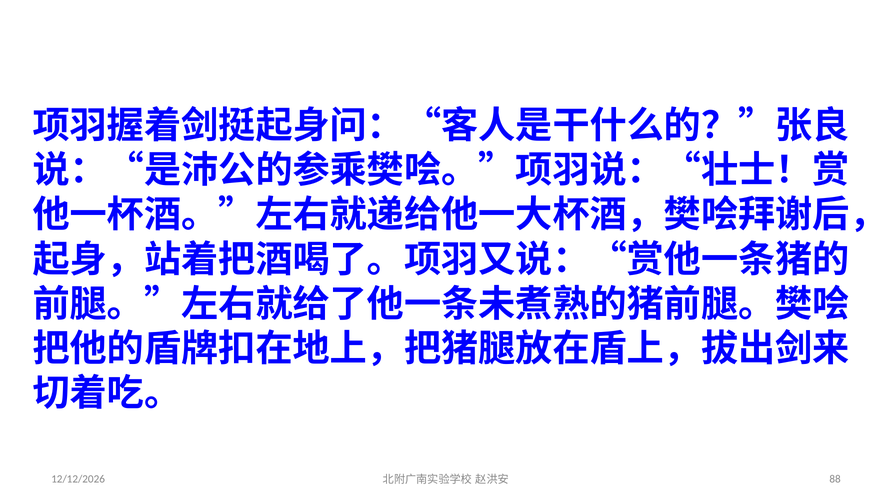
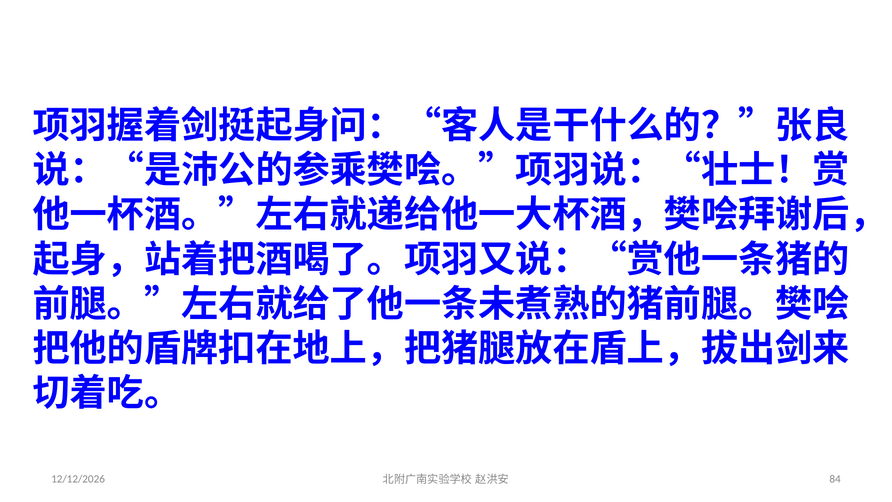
88: 88 -> 84
